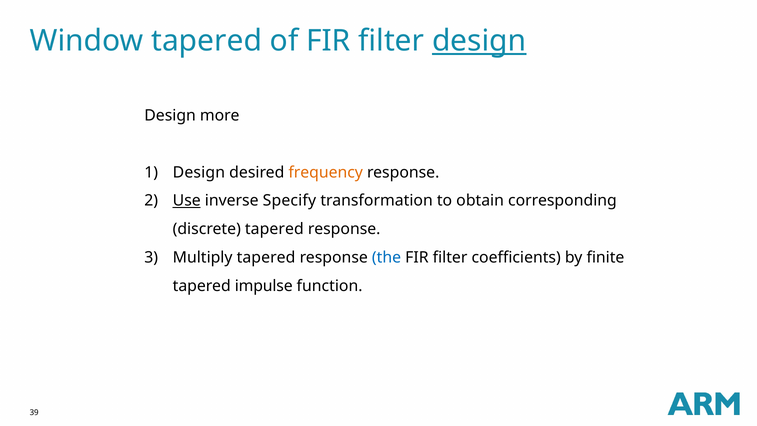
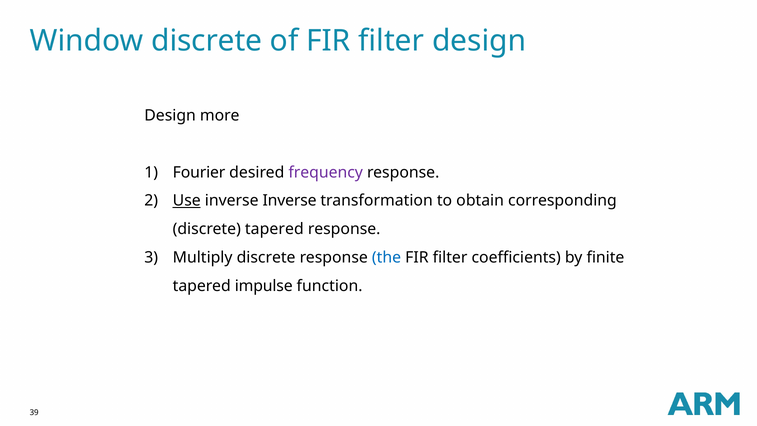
Window tapered: tapered -> discrete
design at (479, 41) underline: present -> none
Design at (199, 172): Design -> Fourier
frequency colour: orange -> purple
inverse Specify: Specify -> Inverse
Multiply tapered: tapered -> discrete
